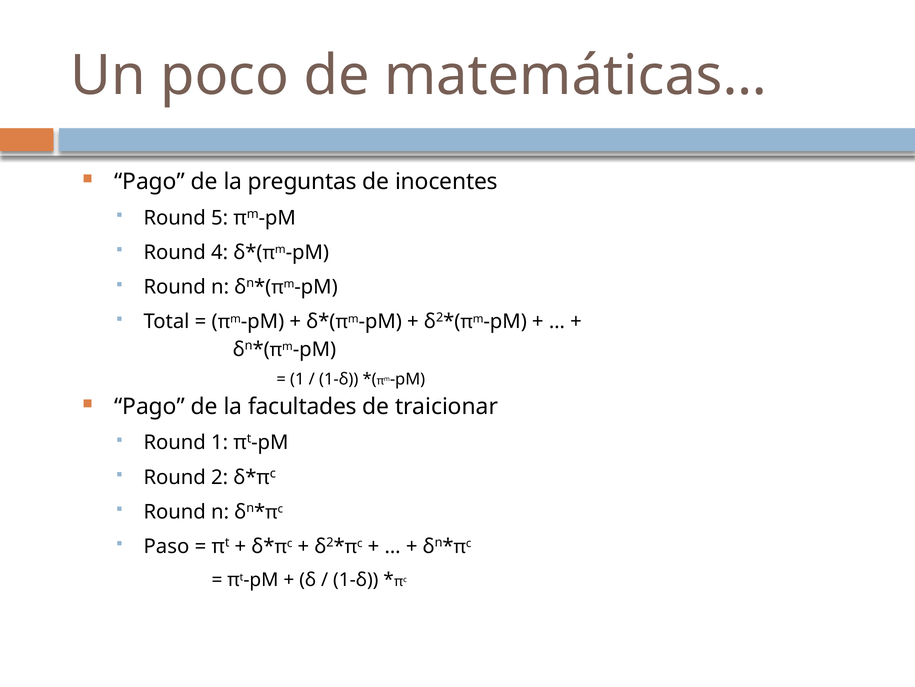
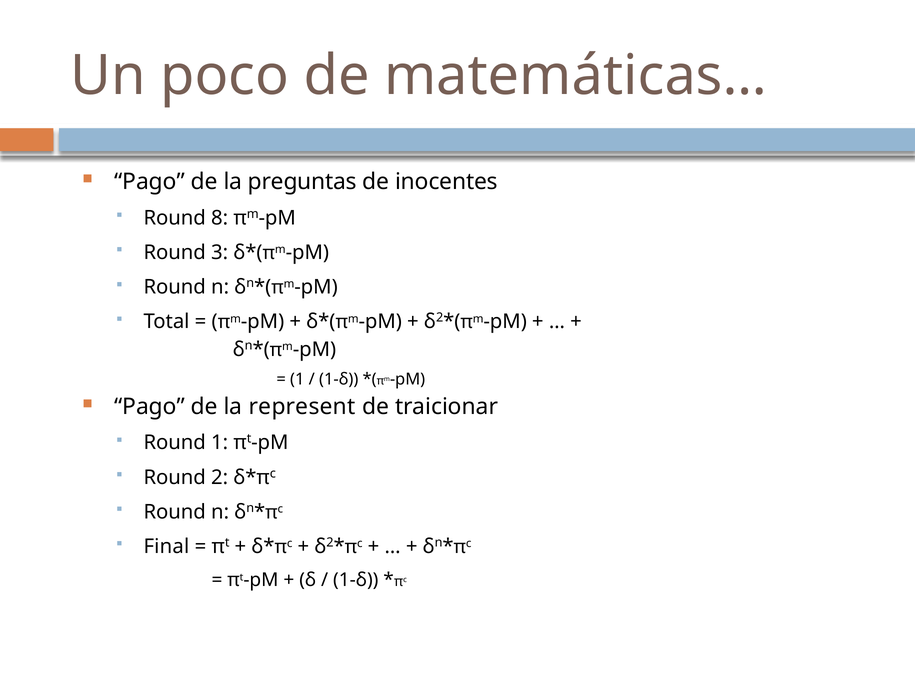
5: 5 -> 8
4: 4 -> 3
facultades: facultades -> represent
Paso: Paso -> Final
